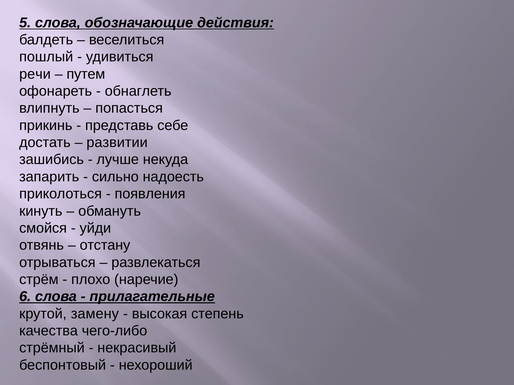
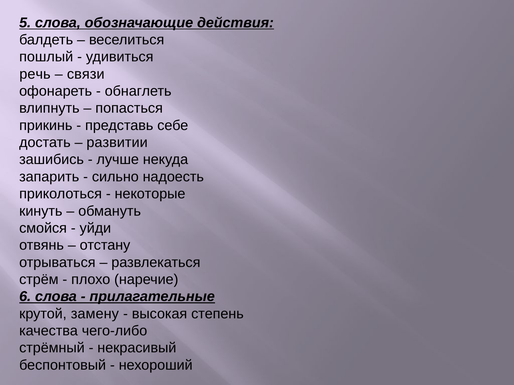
речи: речи -> речь
путем: путем -> связи
появления: появления -> некоторые
